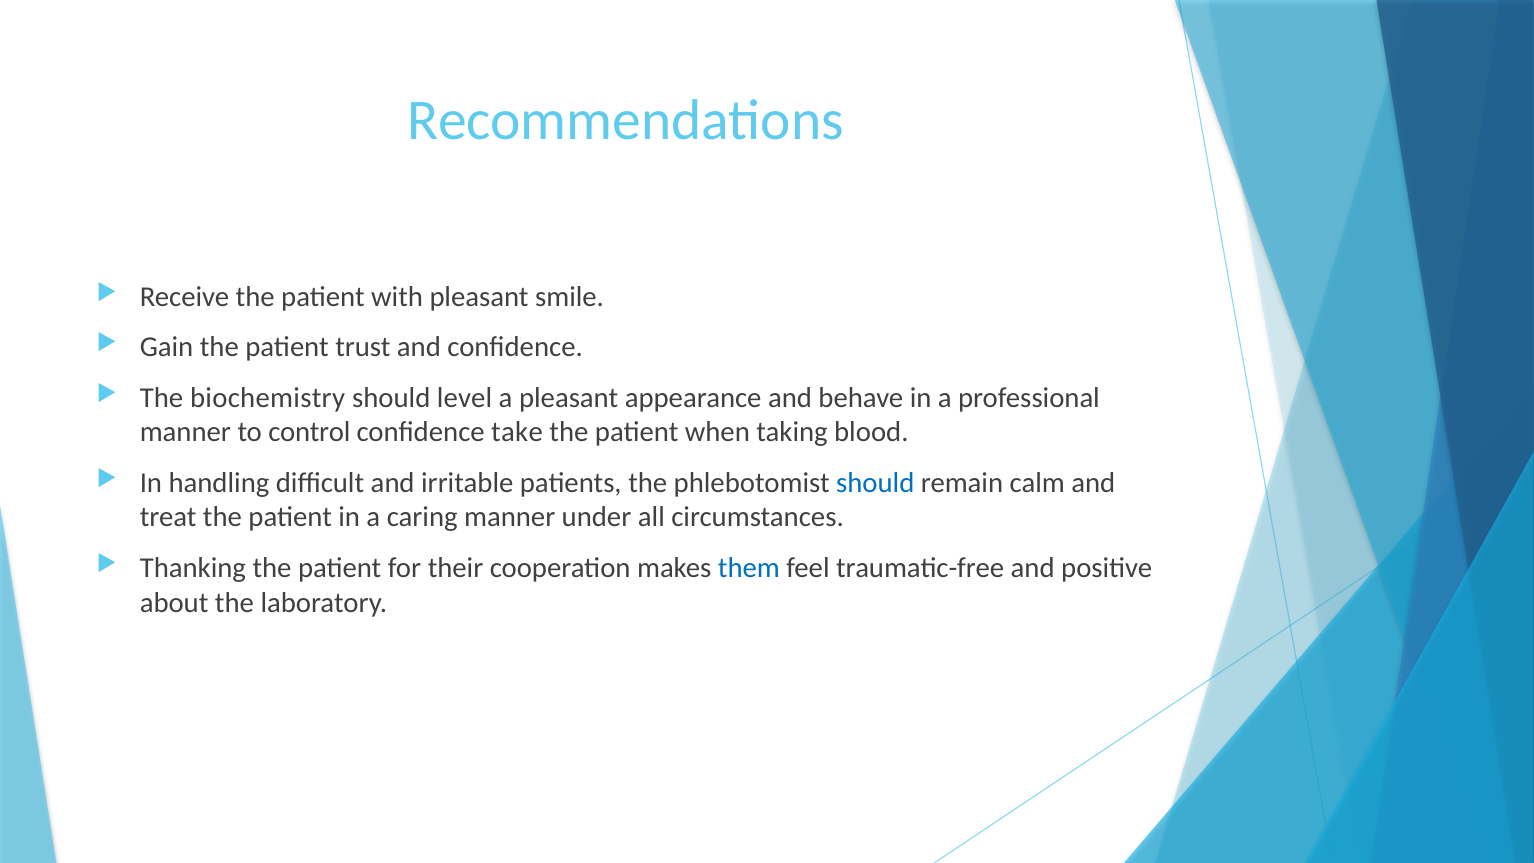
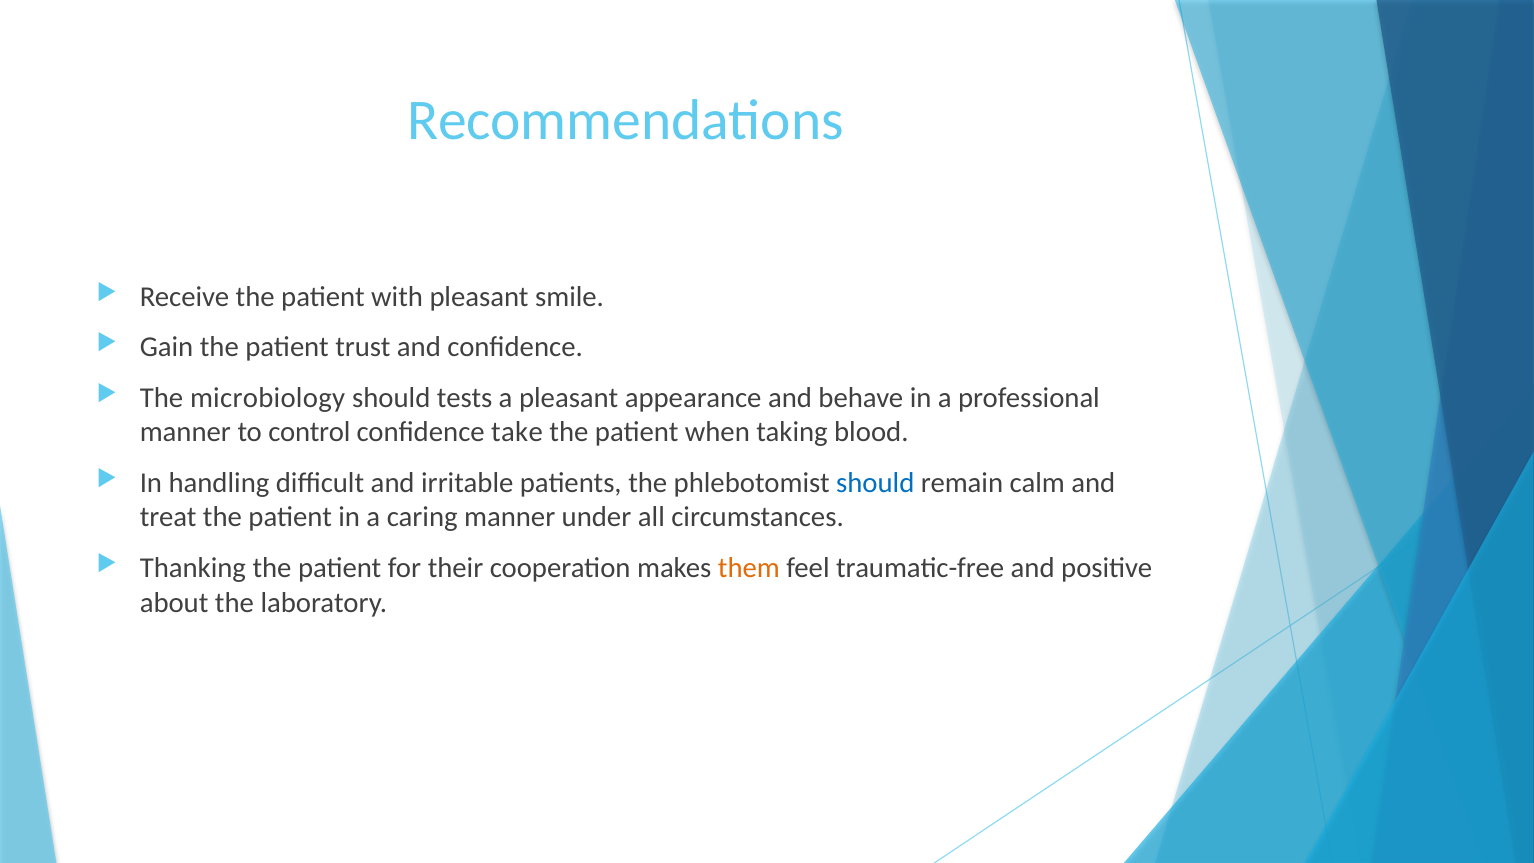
biochemistry: biochemistry -> microbiology
level: level -> tests
them colour: blue -> orange
